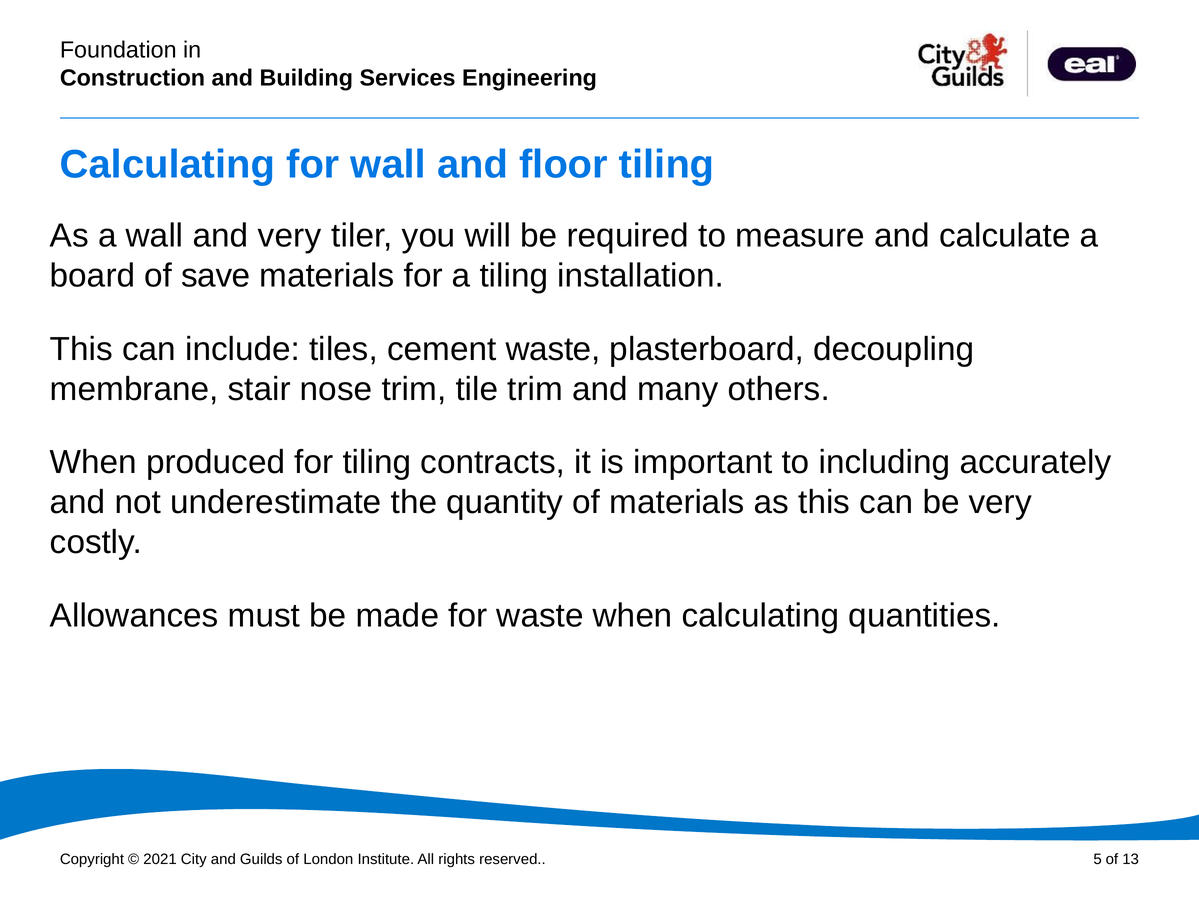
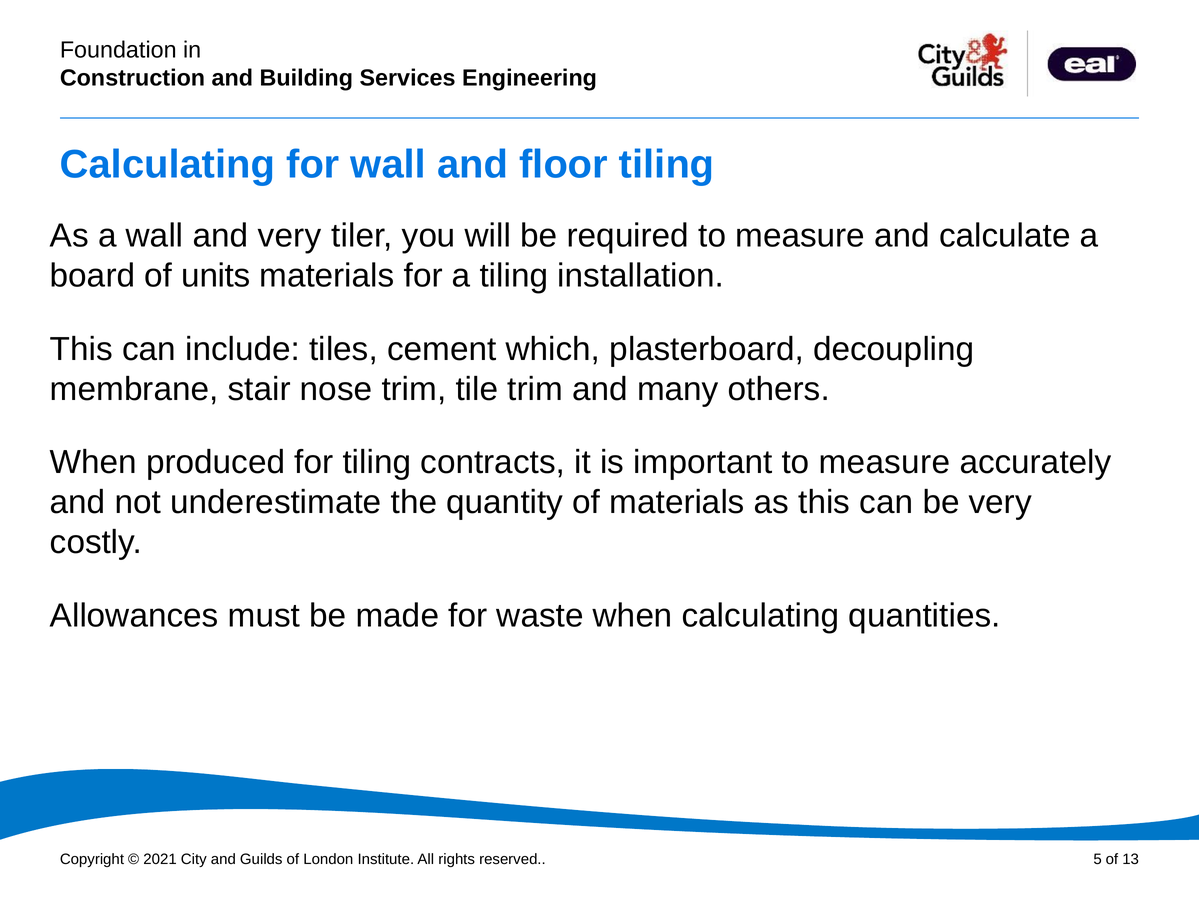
save: save -> units
cement waste: waste -> which
important to including: including -> measure
